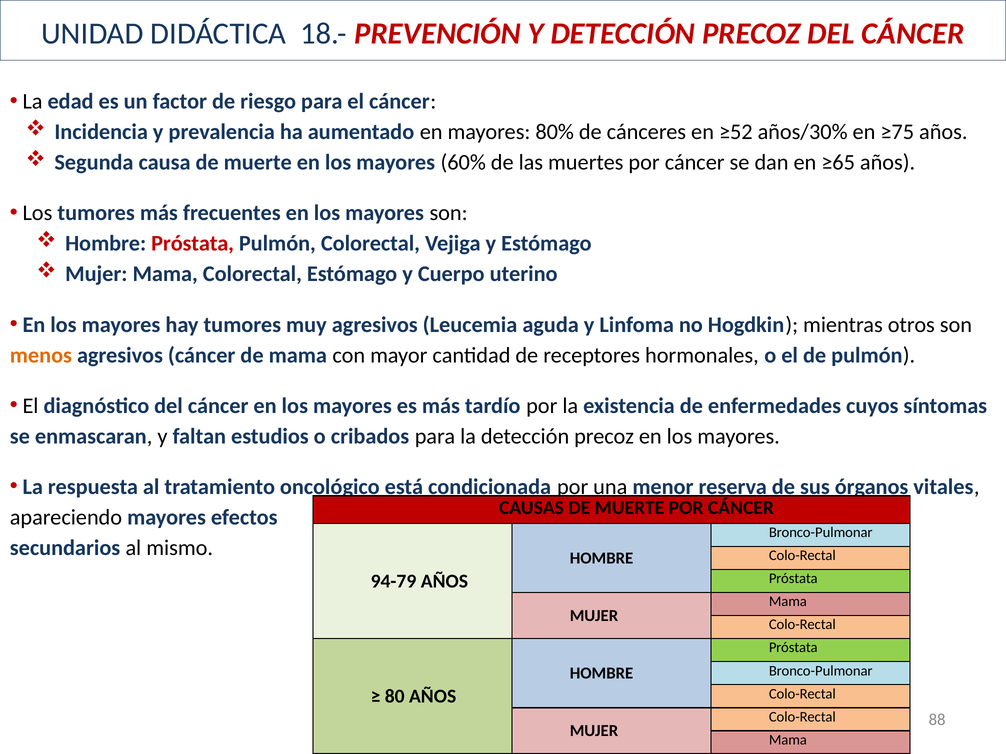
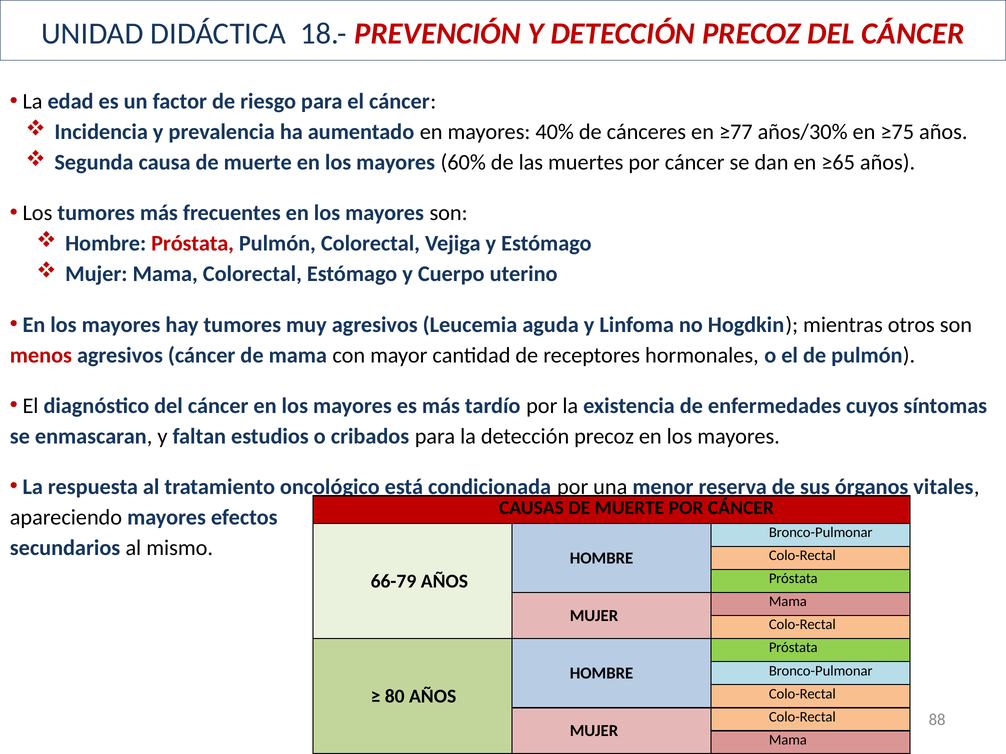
80%: 80% -> 40%
≥52: ≥52 -> ≥77
menos colour: orange -> red
94-79: 94-79 -> 66-79
